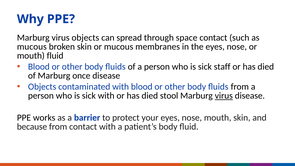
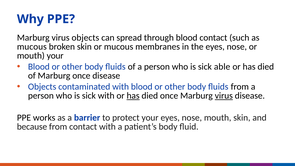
through space: space -> blood
mouth fluid: fluid -> your
staff: staff -> able
has at (133, 96) underline: none -> present
died stool: stool -> once
